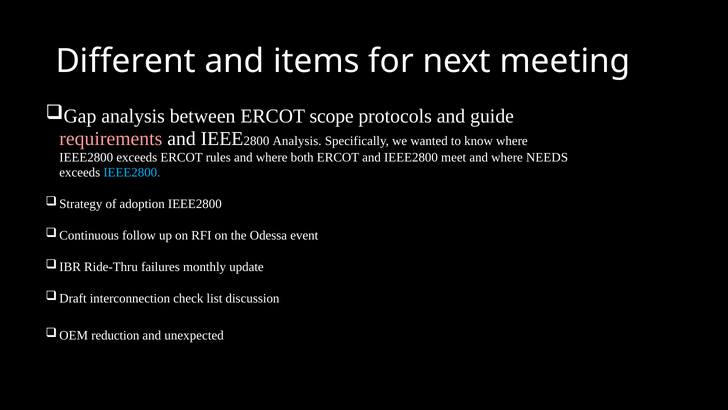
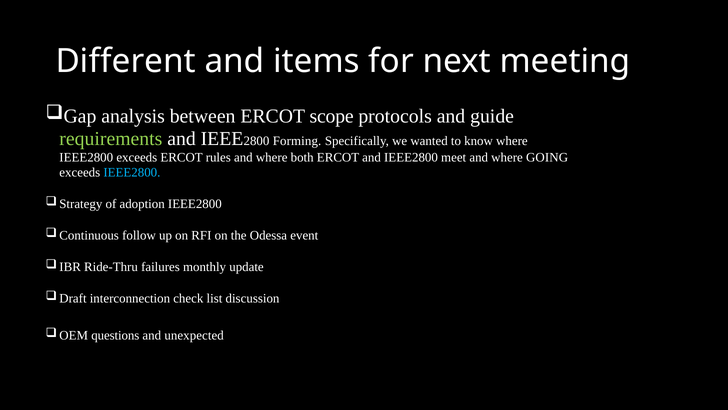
requirements colour: pink -> light green
Analysis at (297, 141): Analysis -> Forming
NEEDS: NEEDS -> GOING
reduction: reduction -> questions
